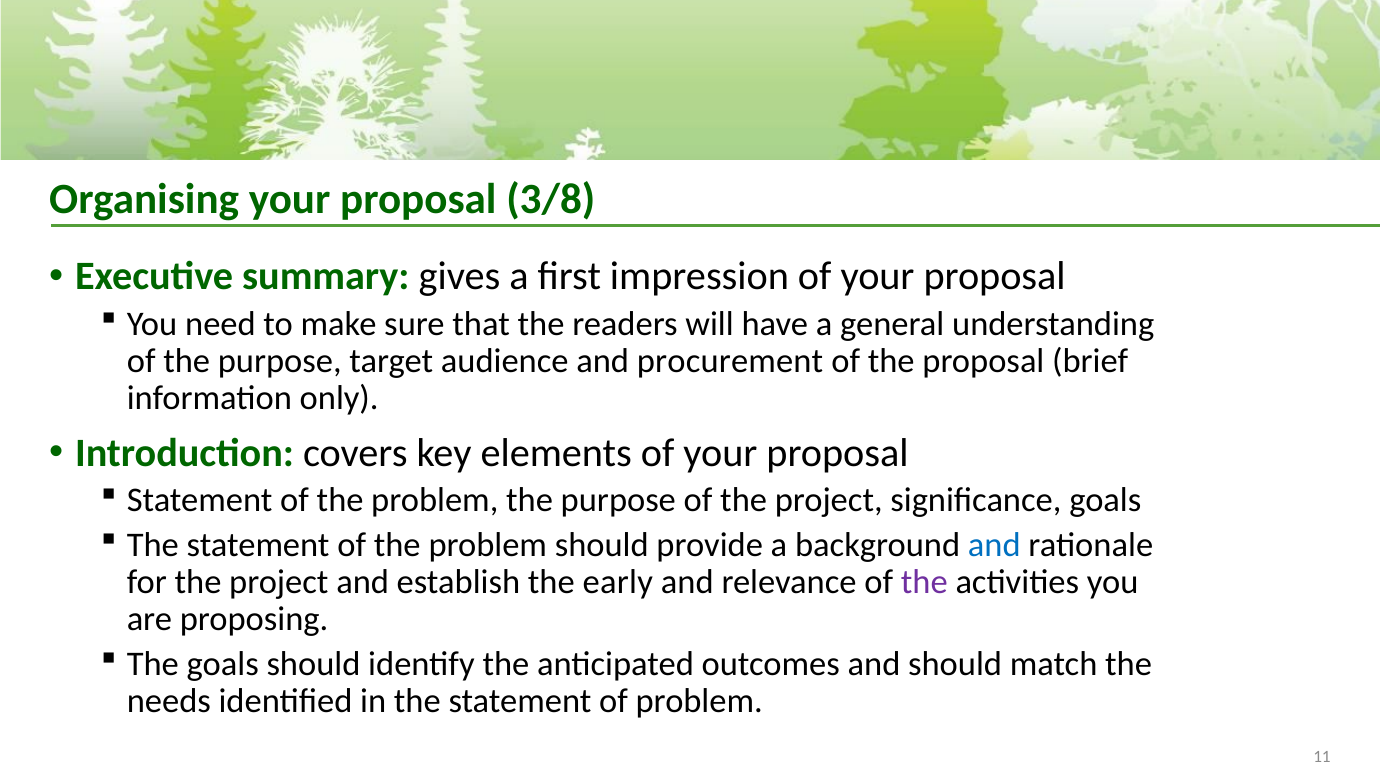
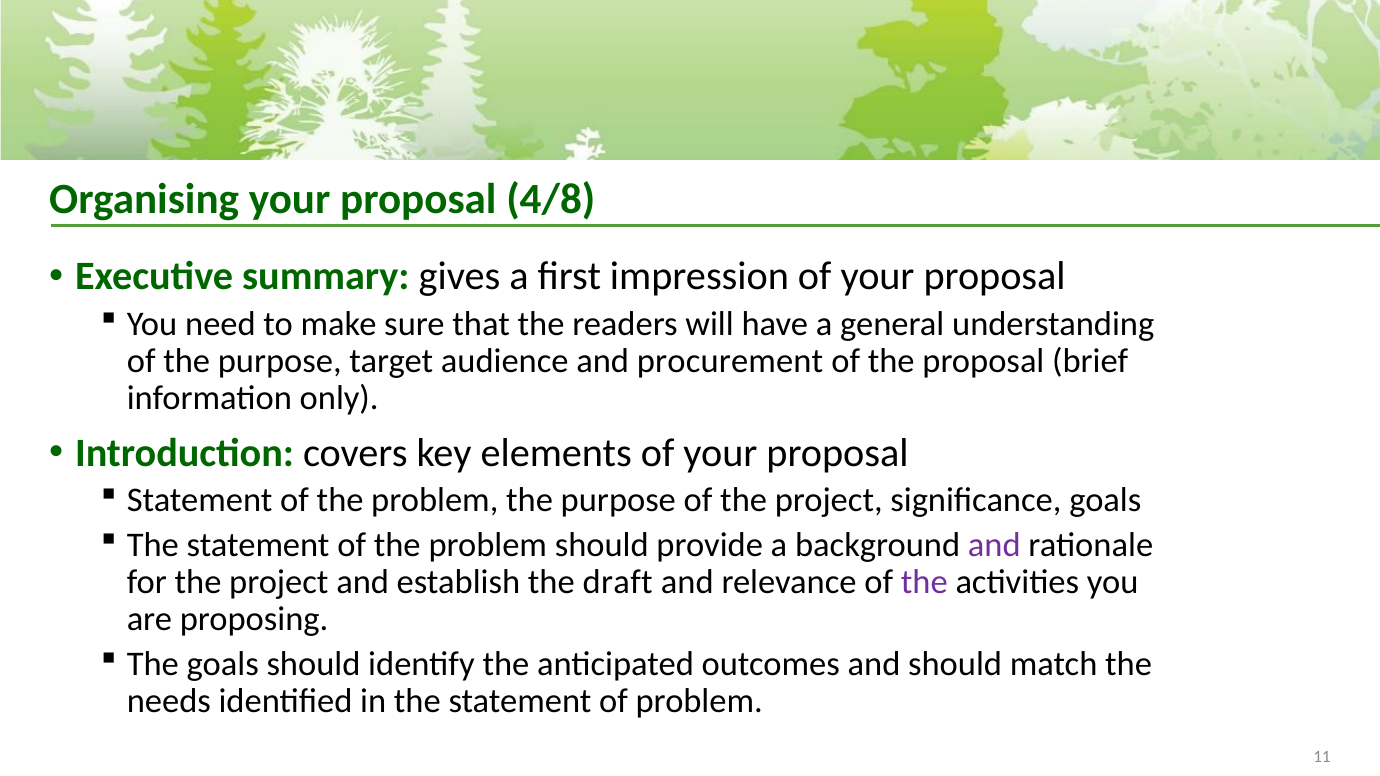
3/8: 3/8 -> 4/8
and at (994, 545) colour: blue -> purple
early: early -> draft
